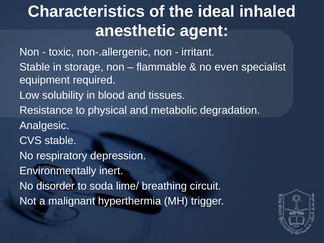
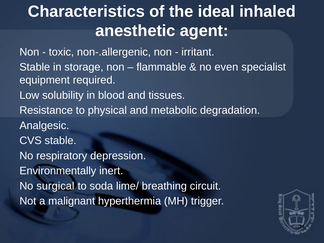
disorder: disorder -> surgical
